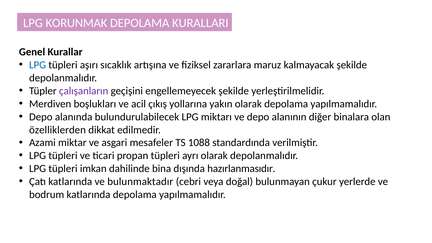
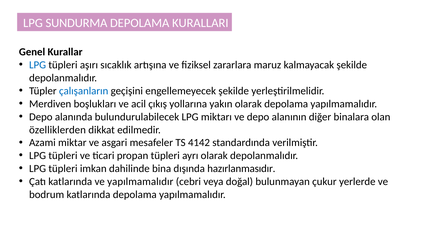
KORUNMAK: KORUNMAK -> SUNDURMA
çalışanların colour: purple -> blue
1088: 1088 -> 4142
ve bulunmaktadır: bulunmaktadır -> yapılmamalıdır
